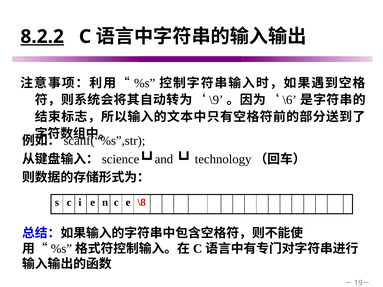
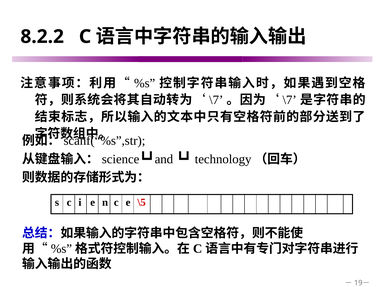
8.2.2 underline: present -> none
\9 at (216, 100): \9 -> \7
\6 at (290, 100): \6 -> \7
\8: \8 -> \5
